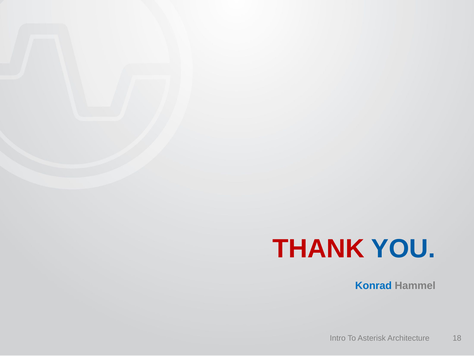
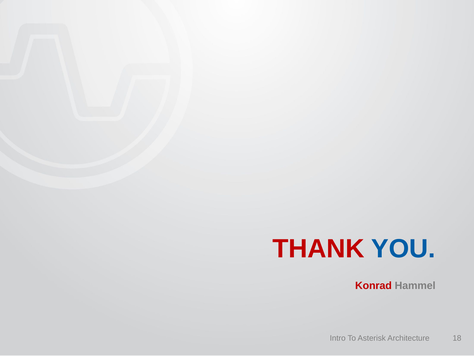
Konrad colour: blue -> red
